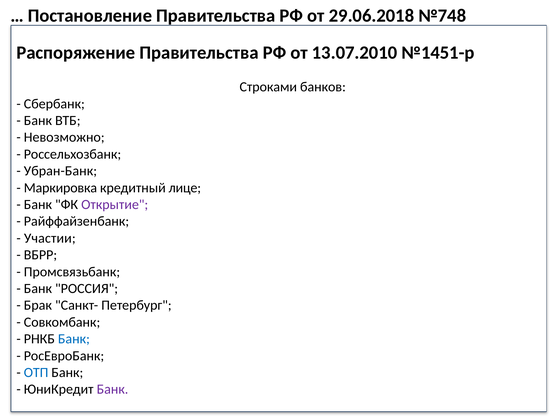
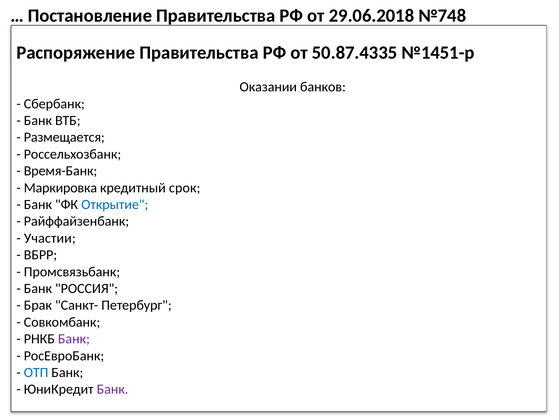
13.07.2010: 13.07.2010 -> 50.87.4335
Строками: Строками -> Оказании
Невозможно: Невозможно -> Размещается
Убран-Банк: Убран-Банк -> Время-Банк
лице: лице -> срок
Открытие colour: purple -> blue
Банк at (74, 338) colour: blue -> purple
